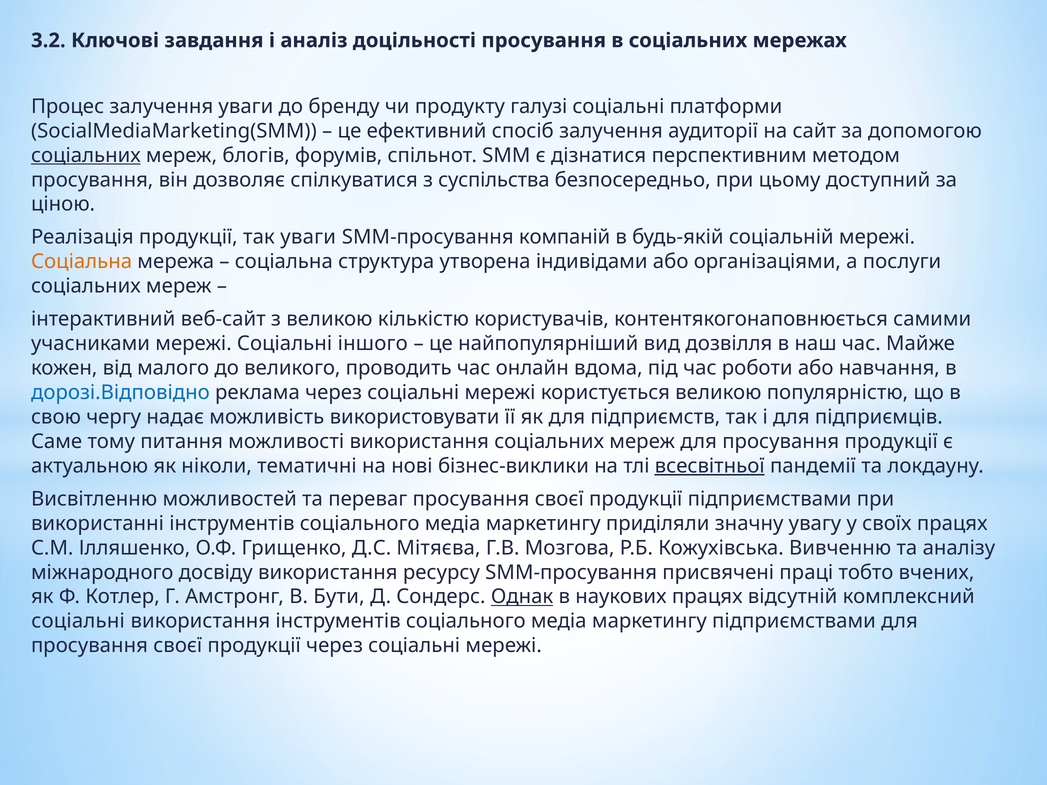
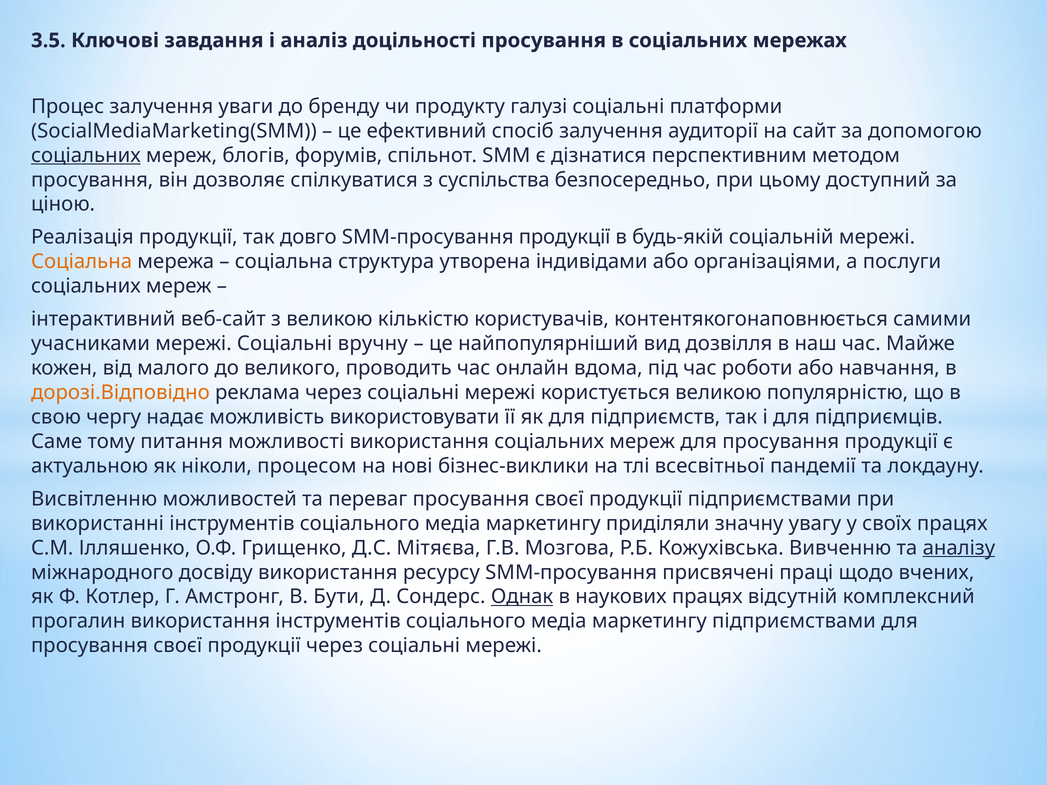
3.2: 3.2 -> 3.5
так уваги: уваги -> довго
SMM-просування компаній: компаній -> продукції
іншого: іншого -> вручну
дорозі.Відповідно colour: blue -> orange
тематичні: тематичні -> процесом
всесвітньої underline: present -> none
аналізу underline: none -> present
тобто: тобто -> щодо
соціальні at (78, 621): соціальні -> прогалин
